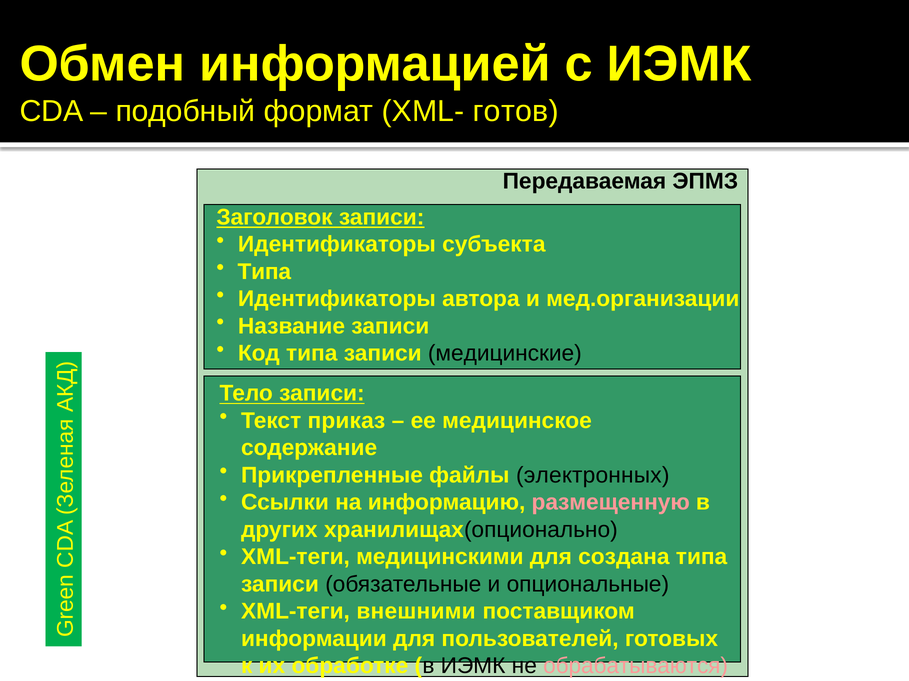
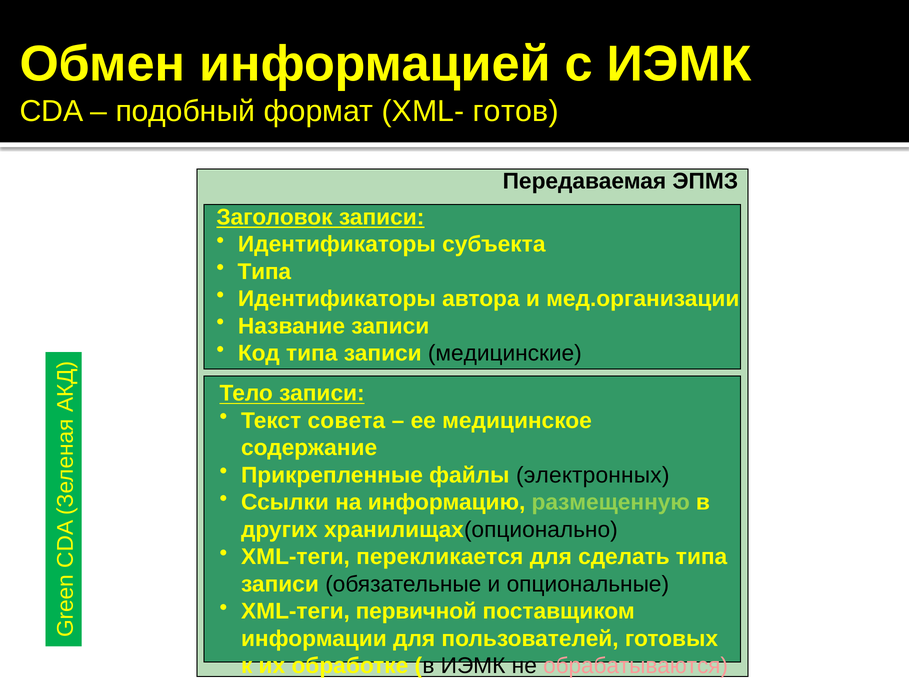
приказ: приказ -> совета
размещенную colour: pink -> light green
медицинскими: медицинскими -> перекликается
создана: создана -> сделать
внешними: внешними -> первичной
